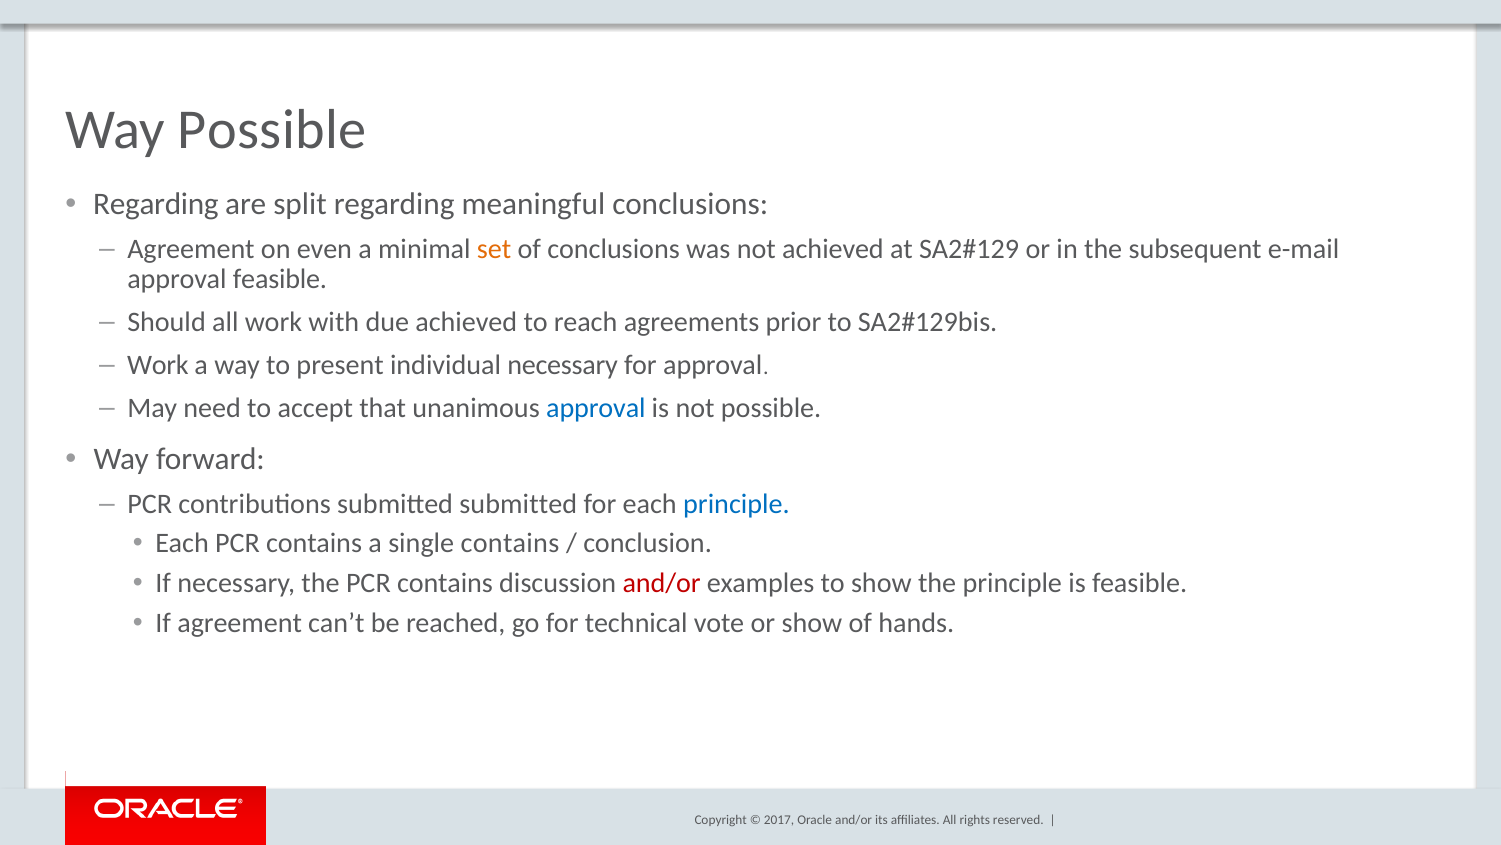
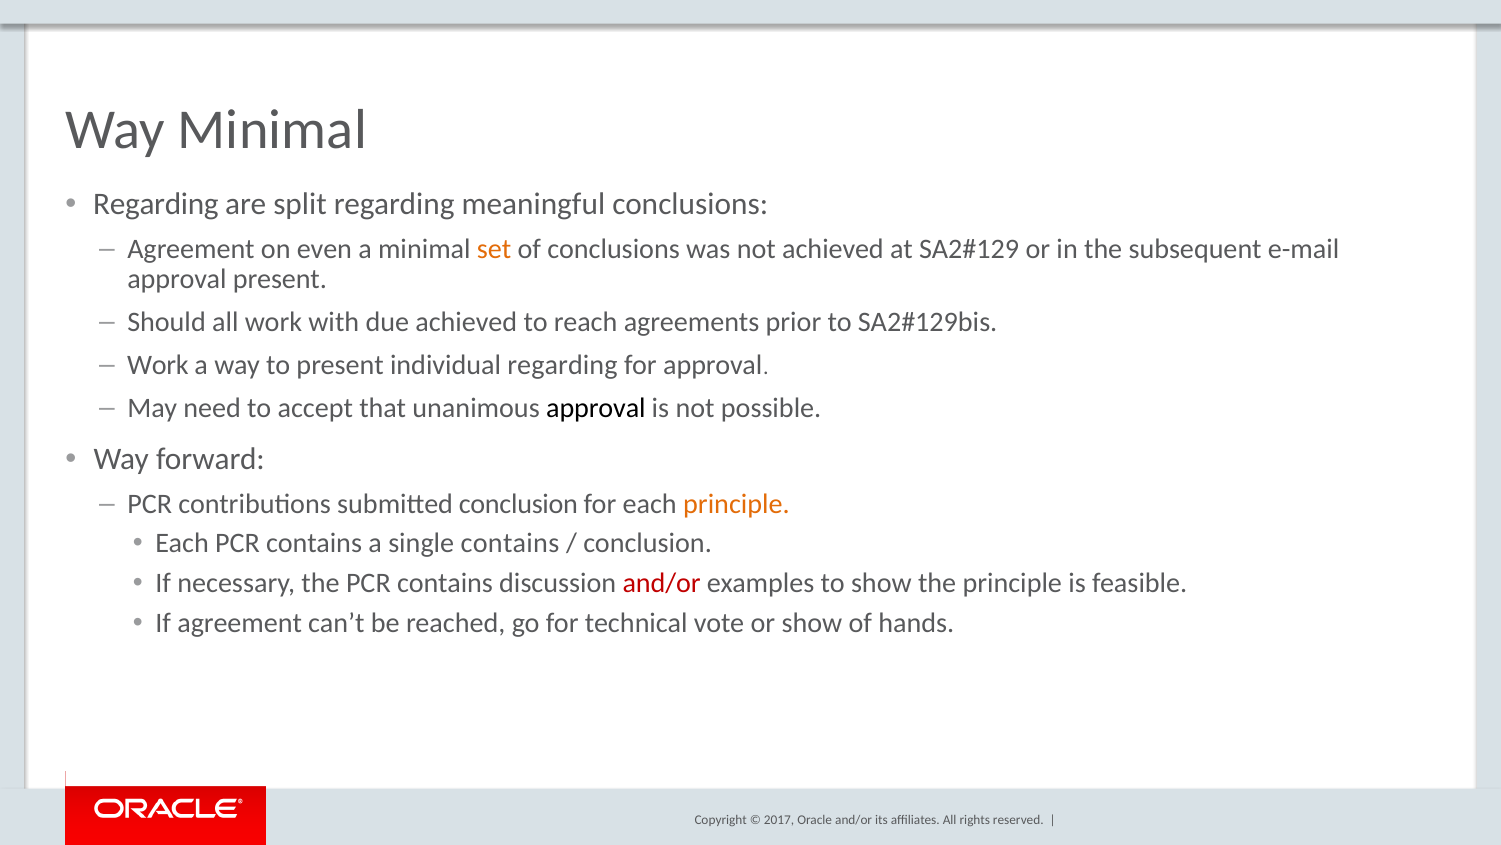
Way Possible: Possible -> Minimal
approval feasible: feasible -> present
individual necessary: necessary -> regarding
approval at (596, 408) colour: blue -> black
submitted submitted: submitted -> conclusion
principle at (736, 504) colour: blue -> orange
